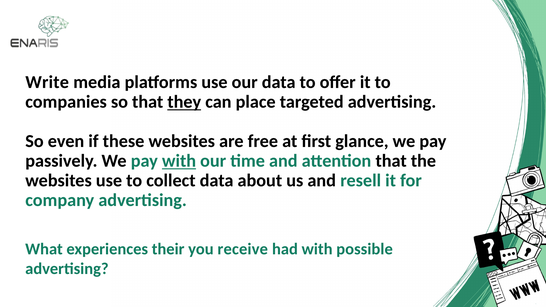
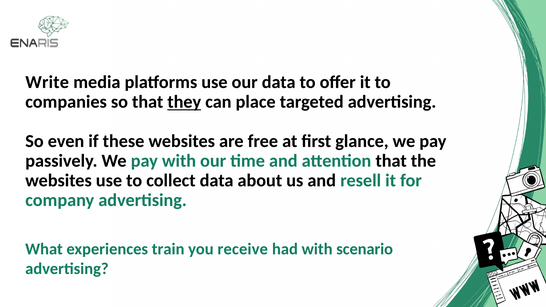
with at (179, 161) underline: present -> none
their: their -> train
possible: possible -> scenario
